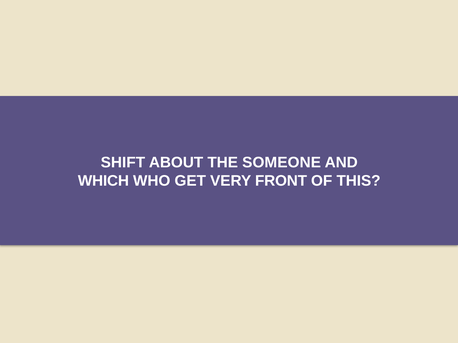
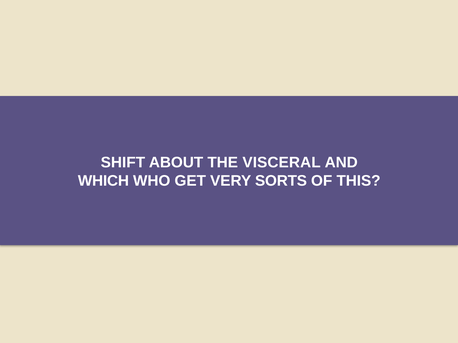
SOMEONE: SOMEONE -> VISCERAL
FRONT: FRONT -> SORTS
